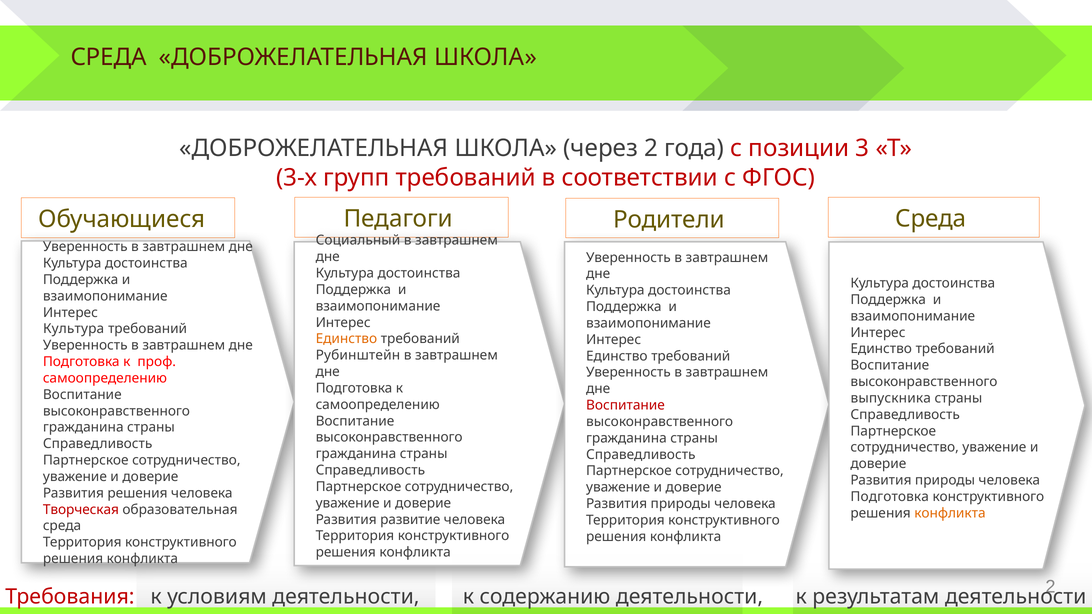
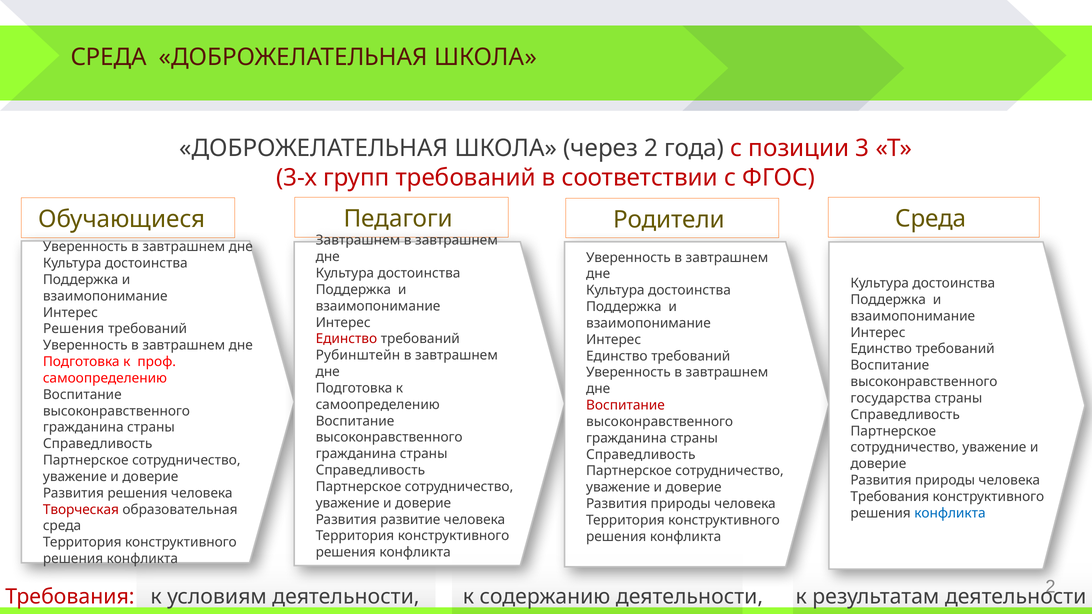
Социальный at (358, 241): Социальный -> Завтрашнем
Культура at (74, 329): Культура -> Решения
Единство at (346, 339) colour: orange -> red
выпускника: выпускника -> государства
Подготовка at (890, 497): Подготовка -> Требования
конфликта at (950, 513) colour: orange -> blue
